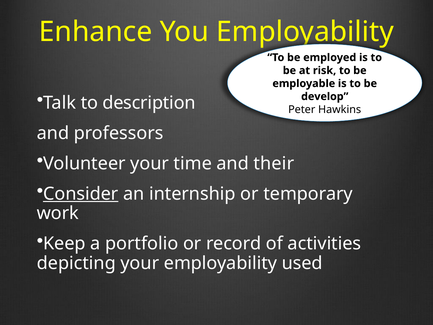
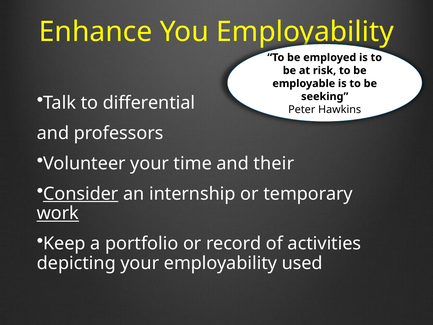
description: description -> differential
develop: develop -> seeking
work underline: none -> present
